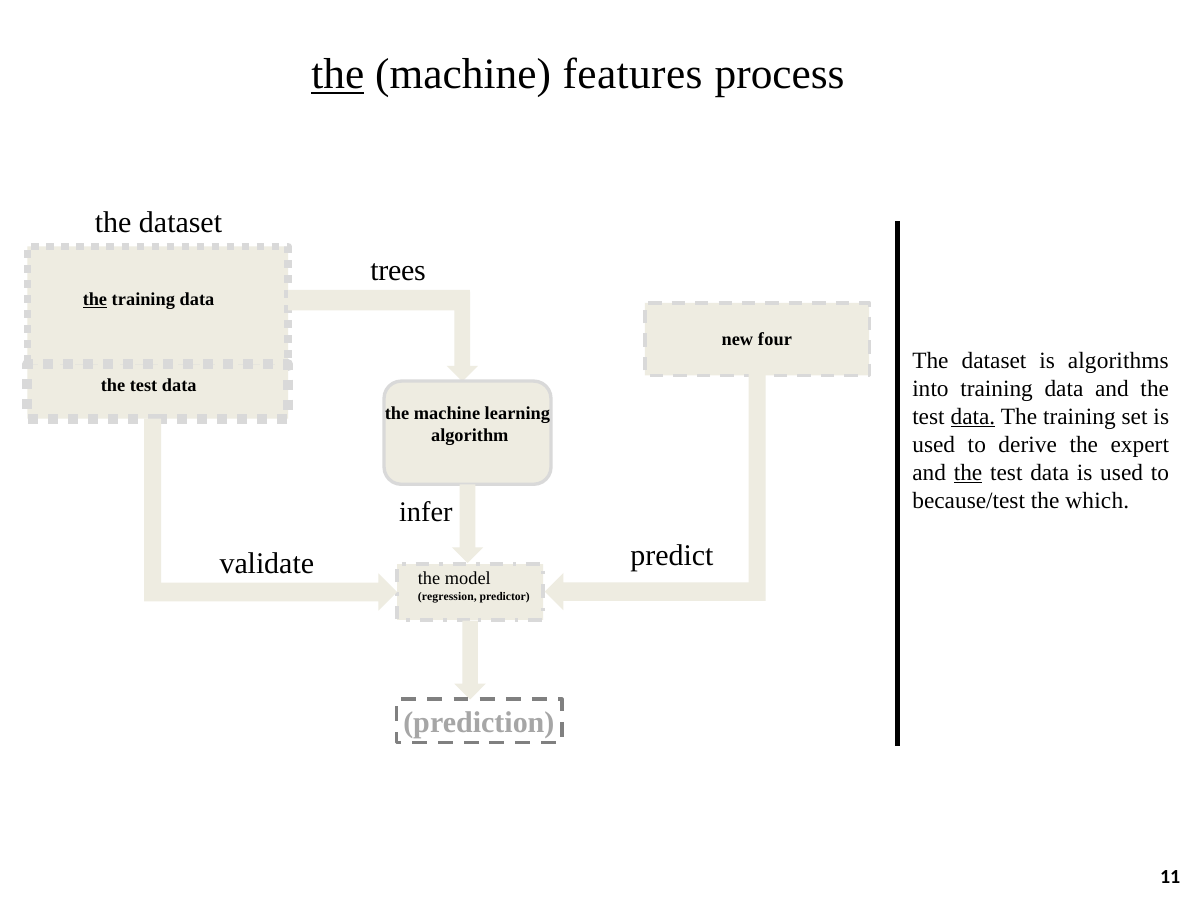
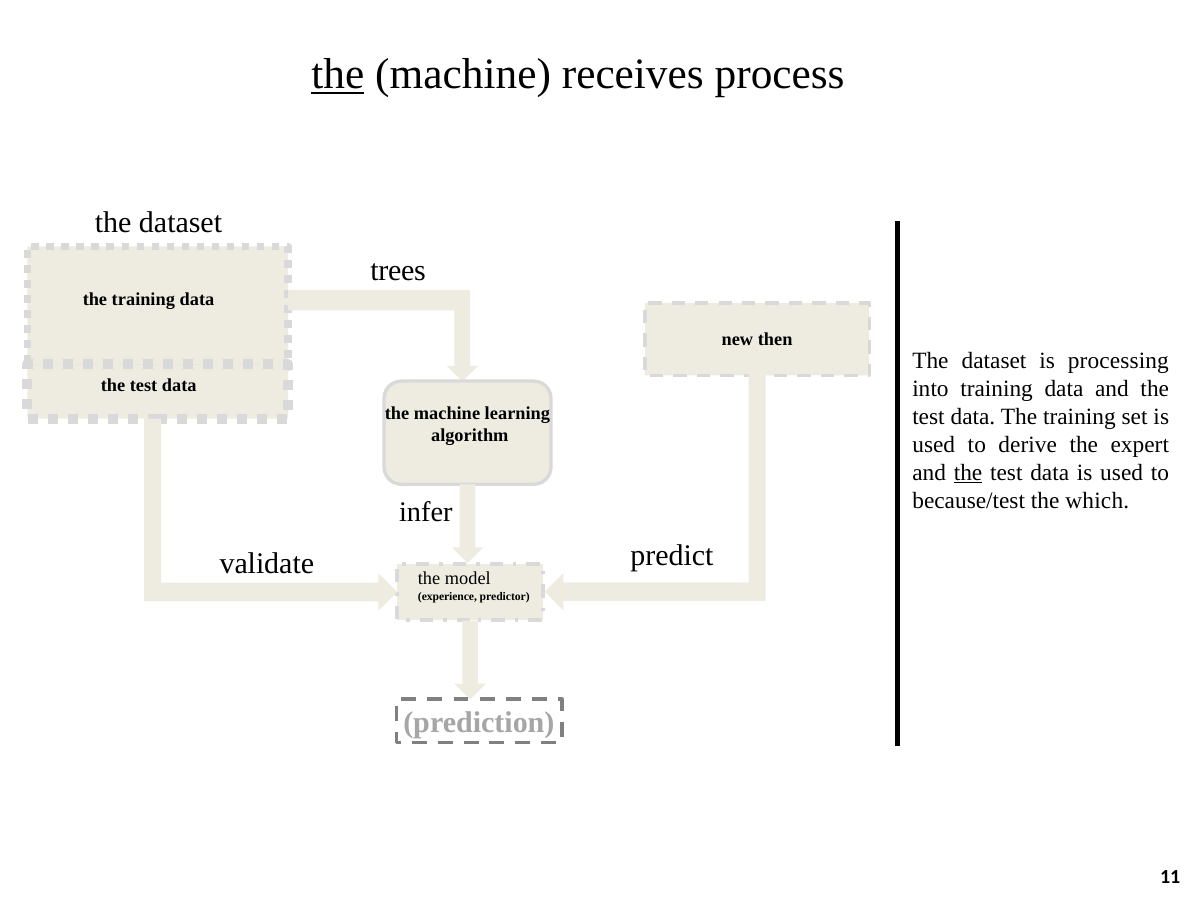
features: features -> receives
the at (95, 300) underline: present -> none
four: four -> then
algorithms: algorithms -> processing
data at (973, 416) underline: present -> none
regression: regression -> experience
